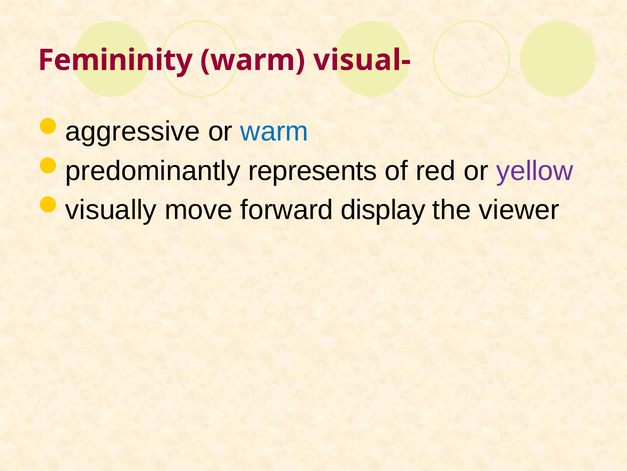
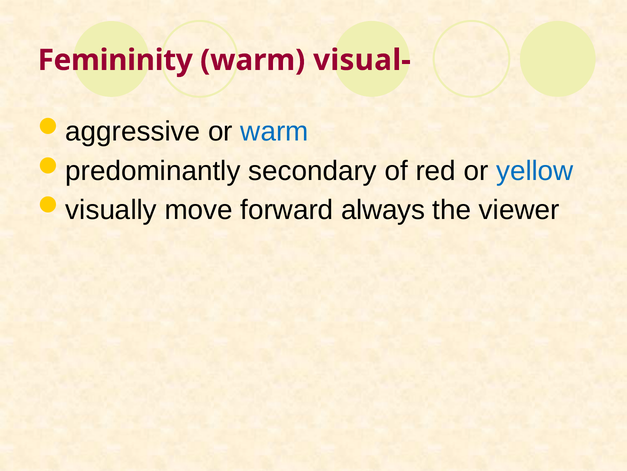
represents: represents -> secondary
yellow colour: purple -> blue
display: display -> always
